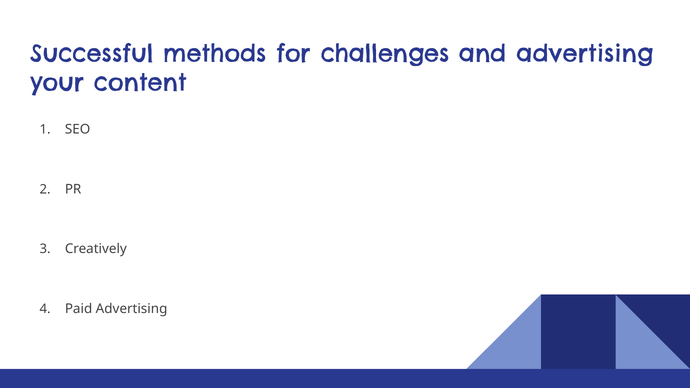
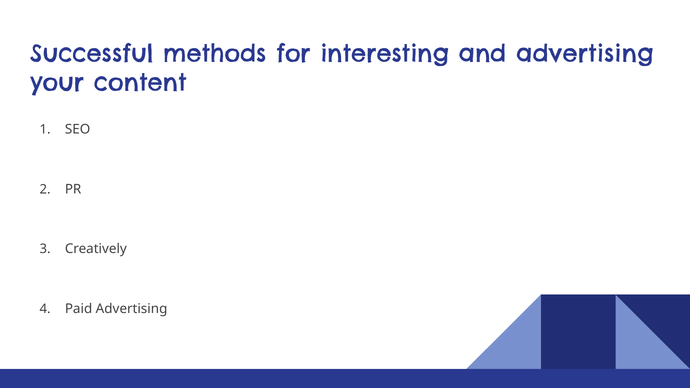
challenges: challenges -> interesting
